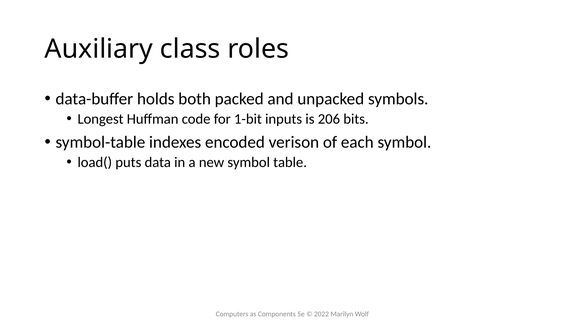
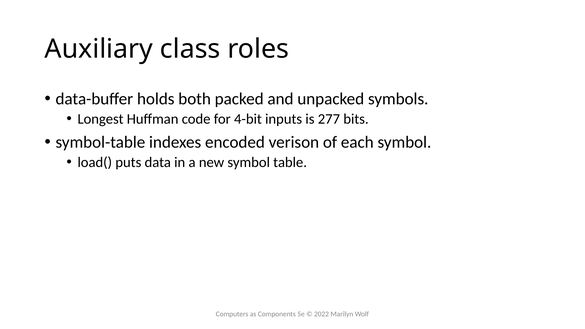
1-bit: 1-bit -> 4-bit
206: 206 -> 277
